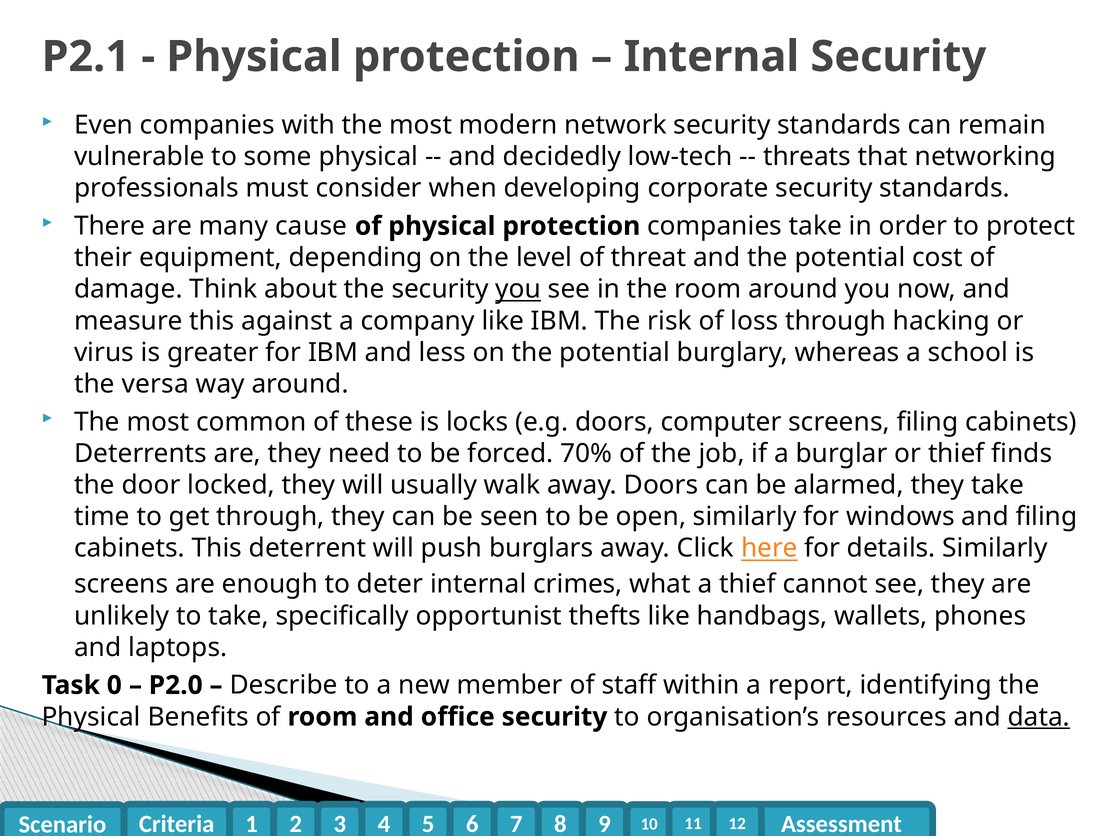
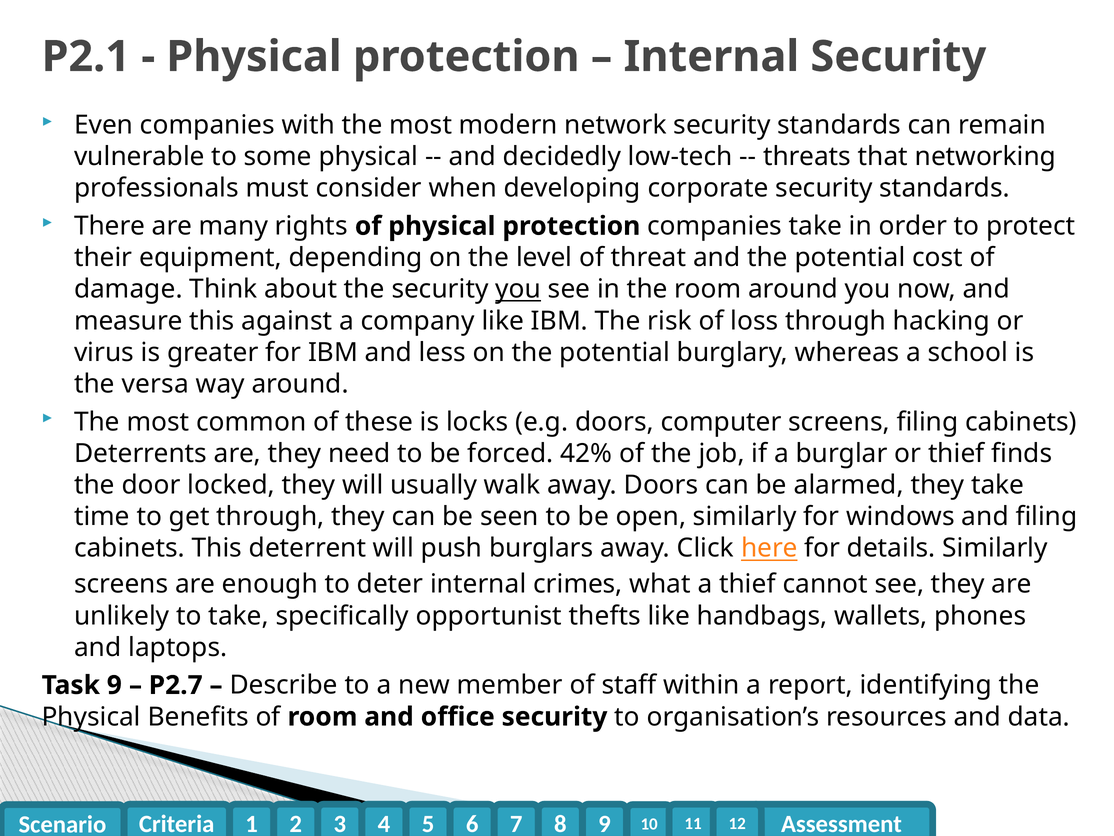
cause: cause -> rights
70%: 70% -> 42%
Task 0: 0 -> 9
P2.0: P2.0 -> P2.7
data underline: present -> none
